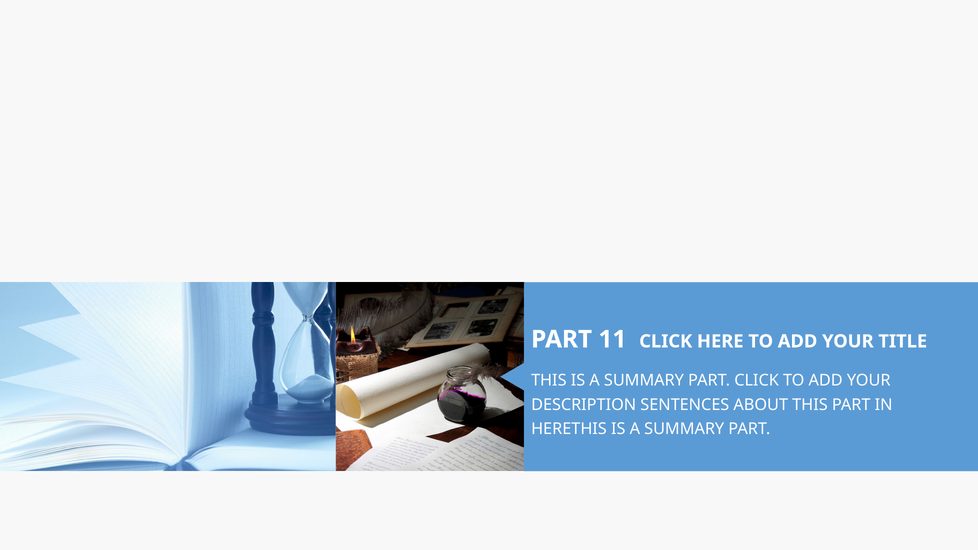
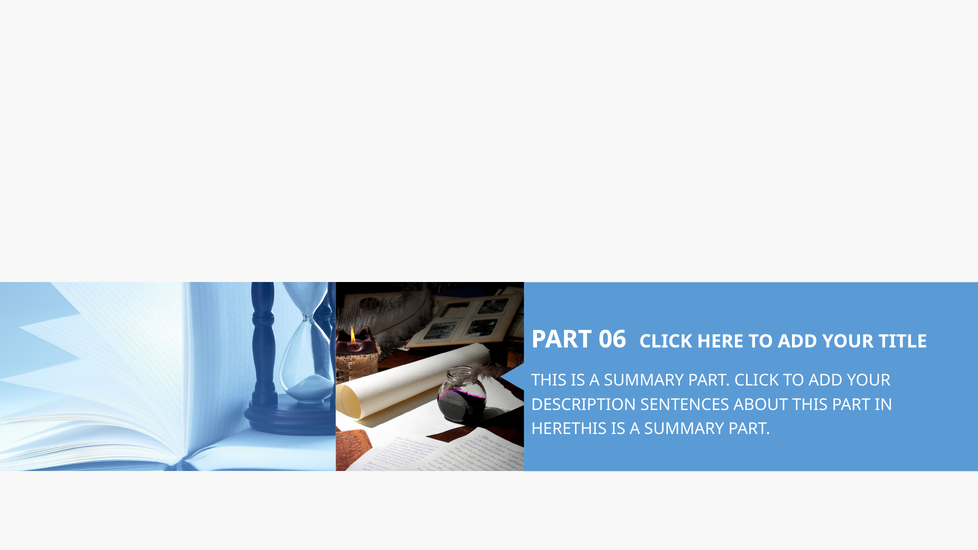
11: 11 -> 06
